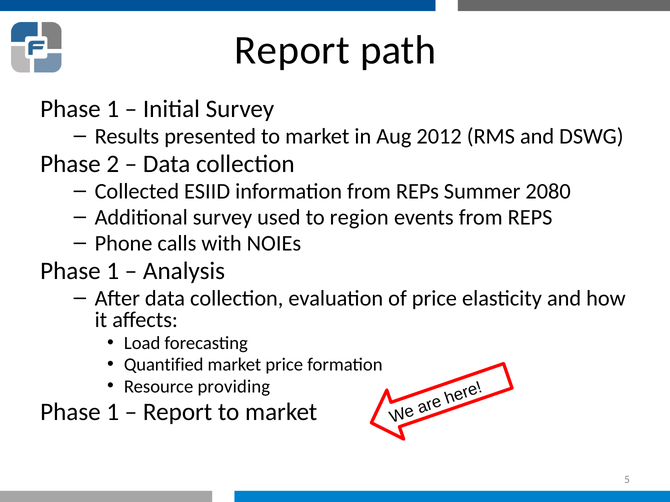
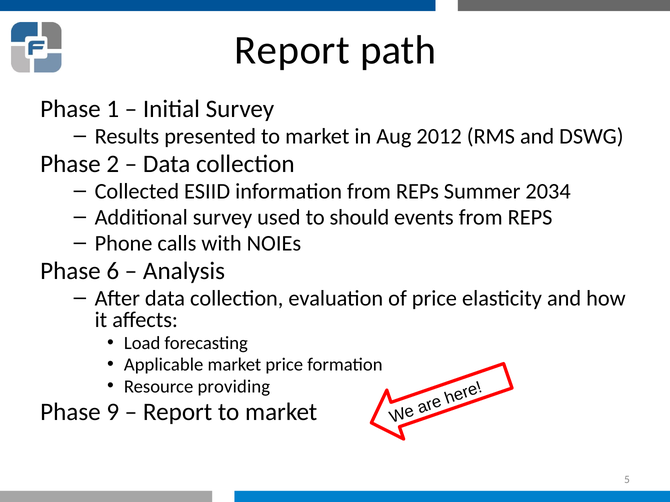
2080: 2080 -> 2034
region: region -> should
1 at (113, 271): 1 -> 6
Quantified: Quantified -> Applicable
1 at (113, 413): 1 -> 9
